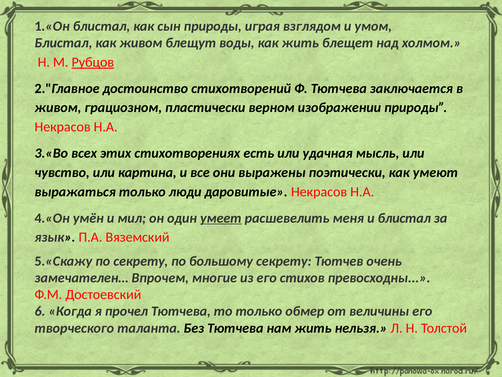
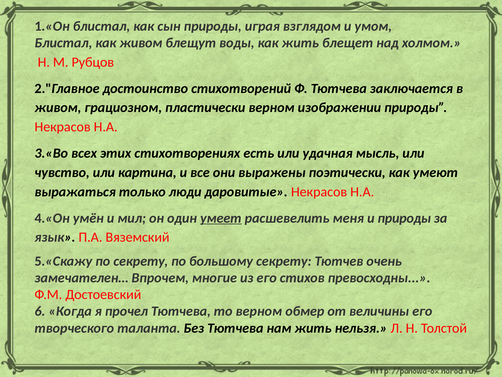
Рубцов underline: present -> none
и блистал: блистал -> природы
то только: только -> верном
